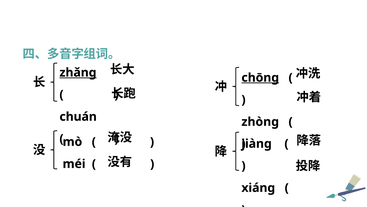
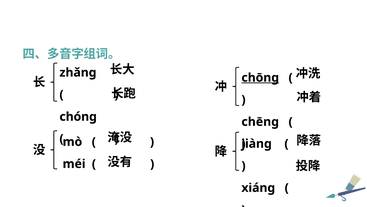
zhǎng underline: present -> none
chuán: chuán -> chónɡ
zhòng: zhòng -> chēng
